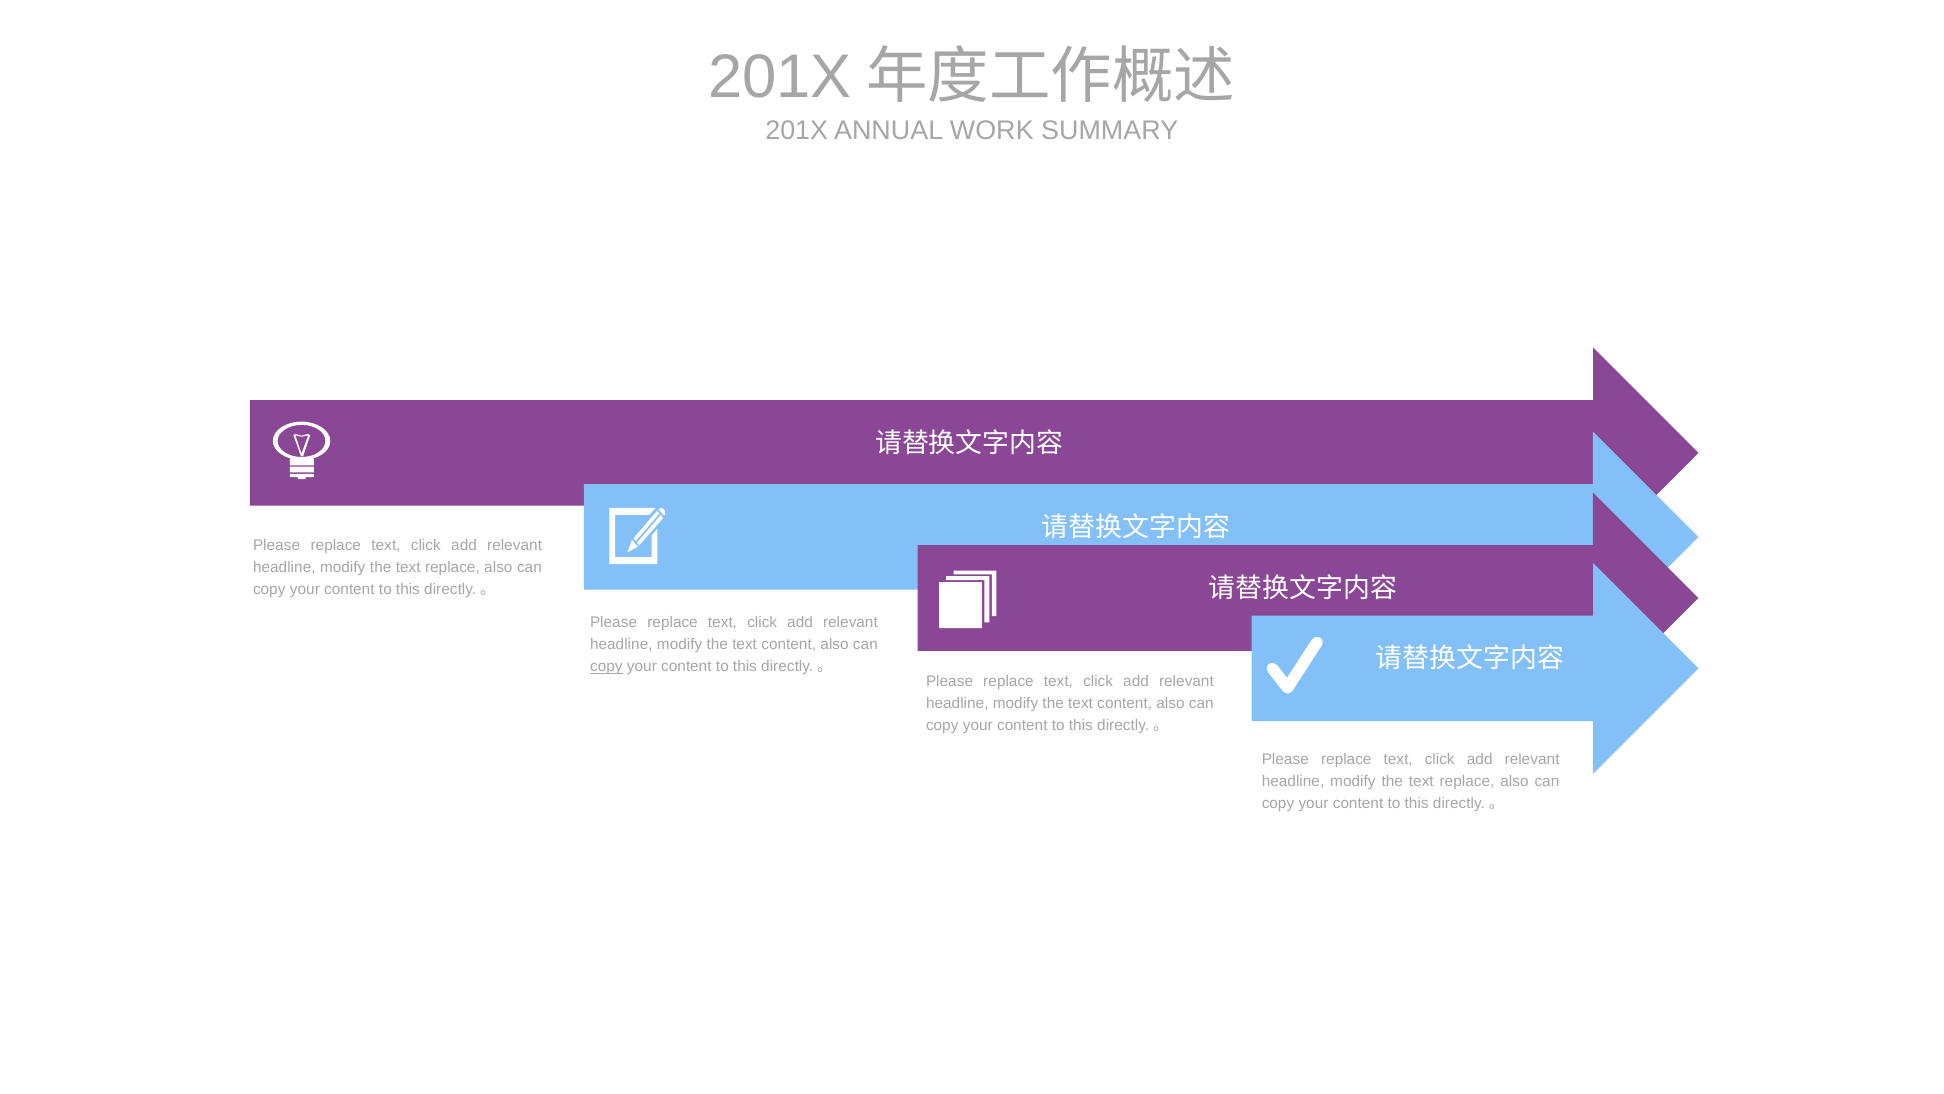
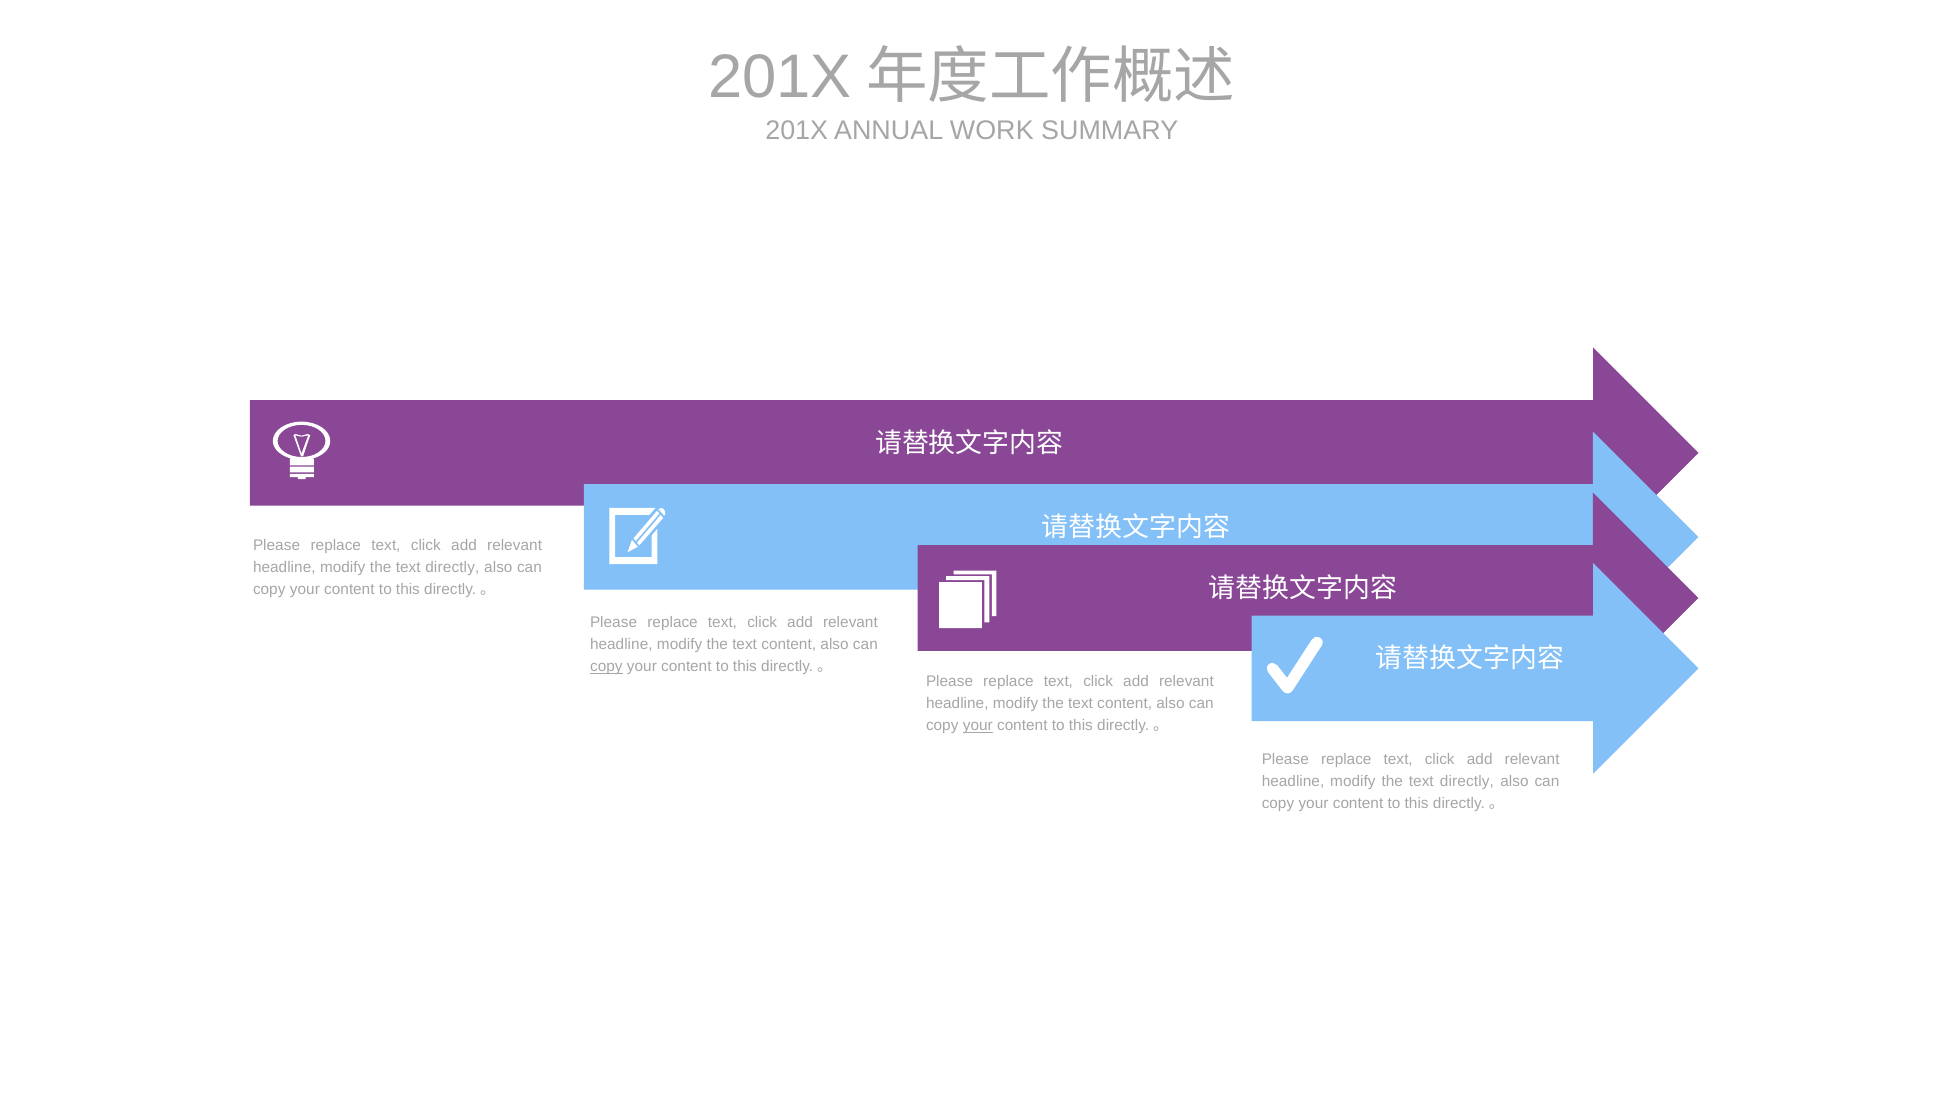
replace at (452, 567): replace -> directly
your at (978, 725) underline: none -> present
replace at (1467, 781): replace -> directly
